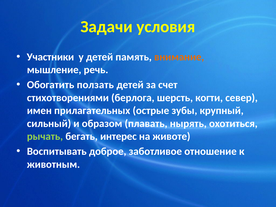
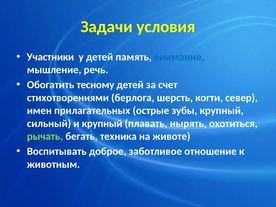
внимание colour: orange -> blue
ползать: ползать -> тесному
и образом: образом -> крупный
интерес: интерес -> техника
